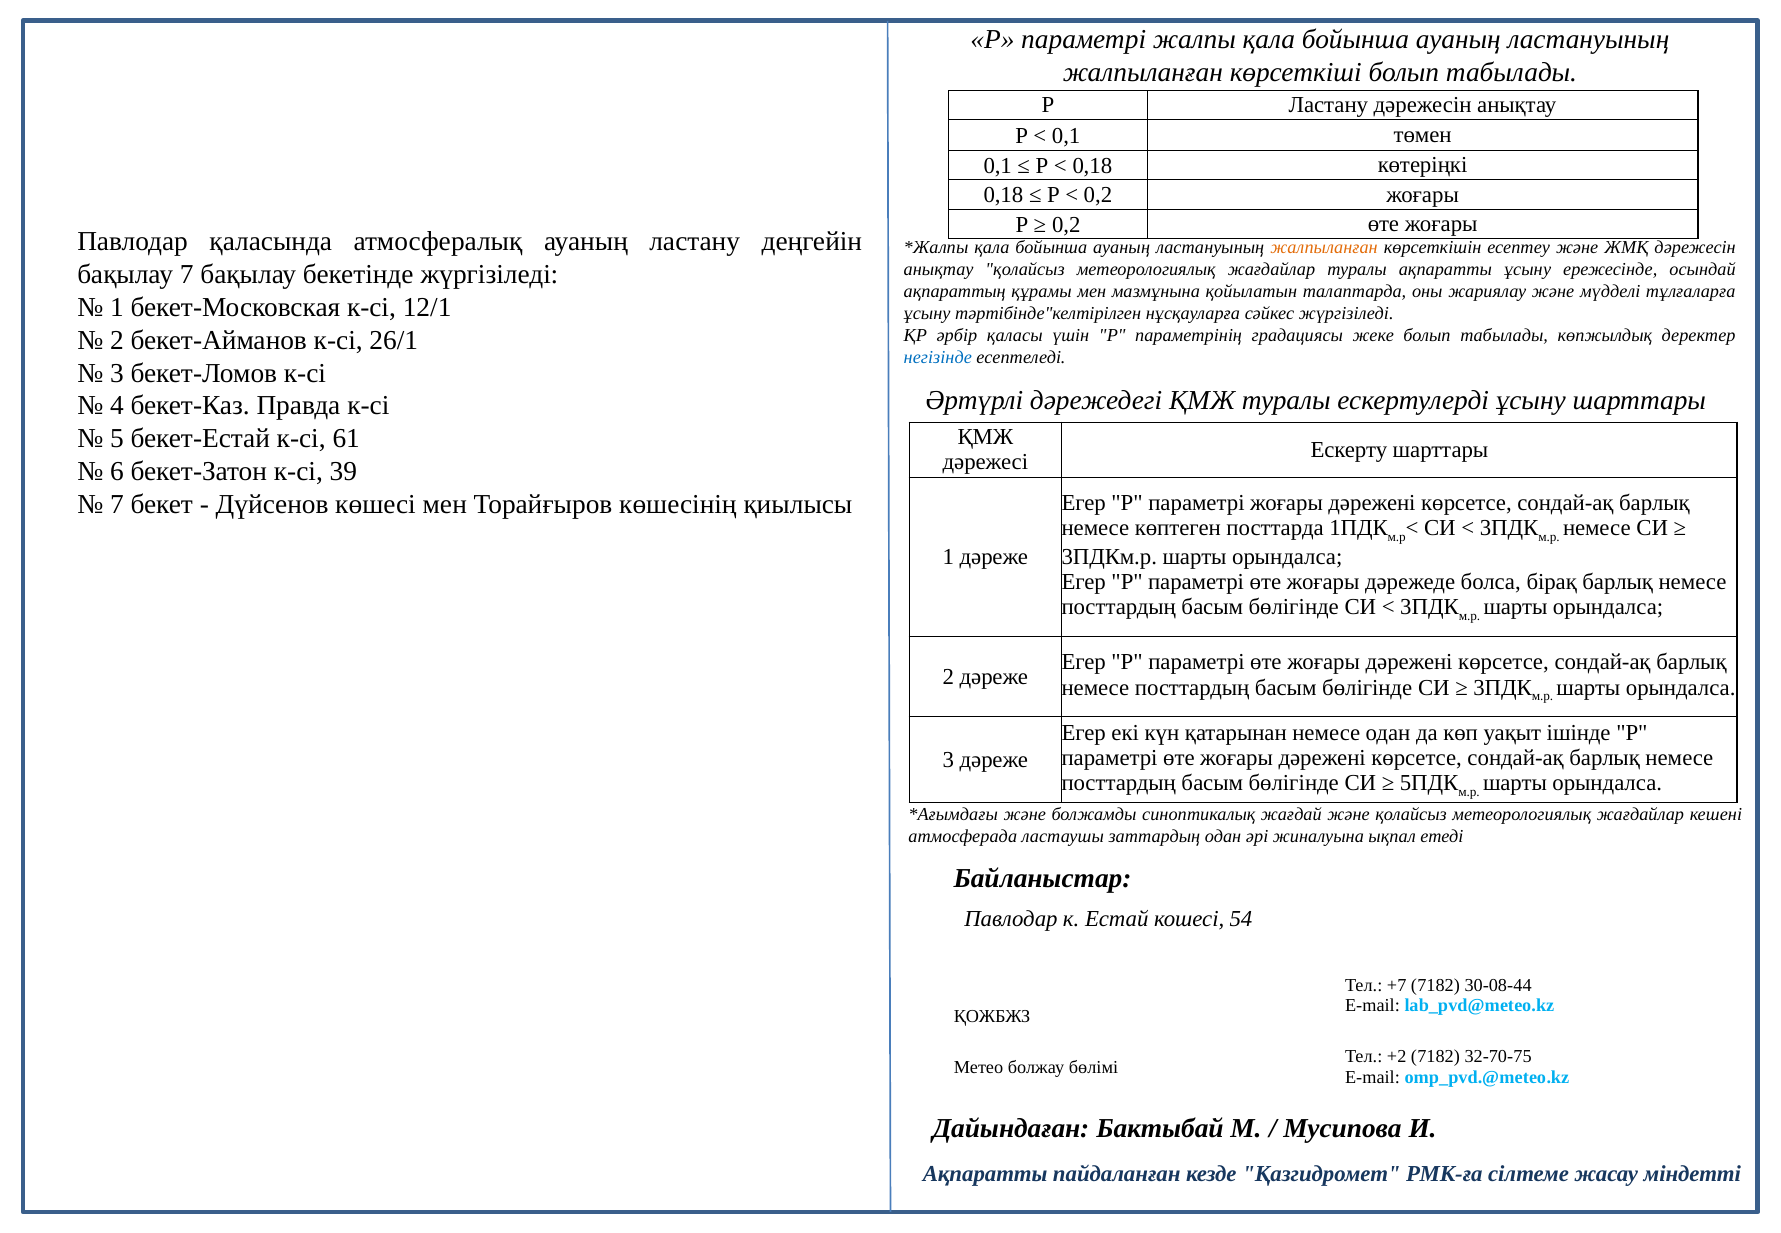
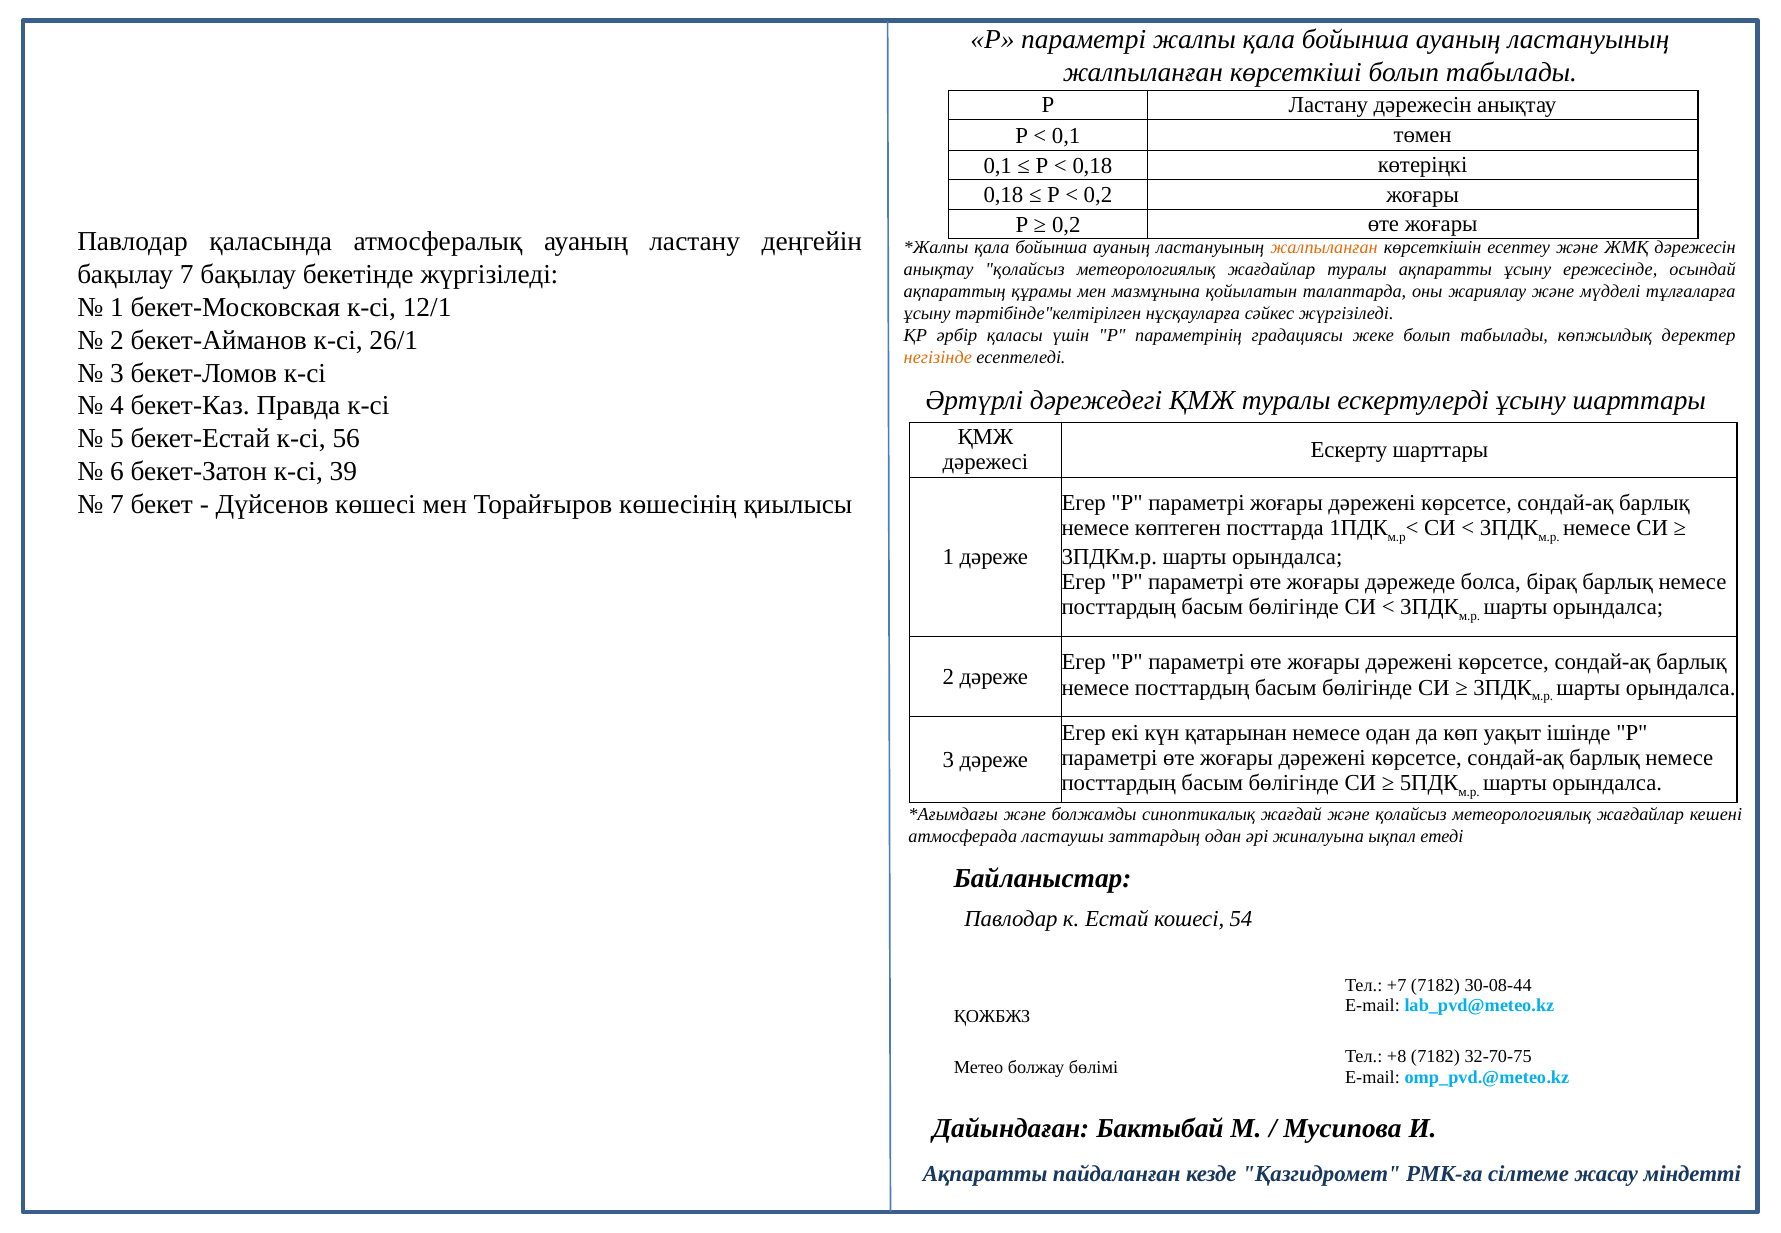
негізінде colour: blue -> orange
61: 61 -> 56
+2: +2 -> +8
